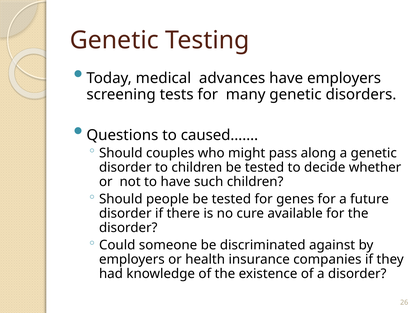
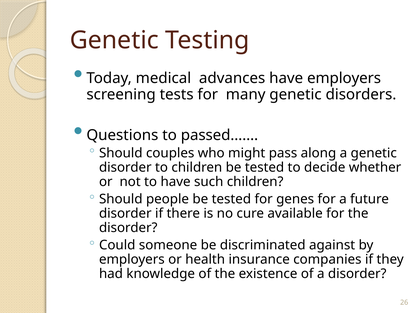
caused……: caused…… -> passed……
